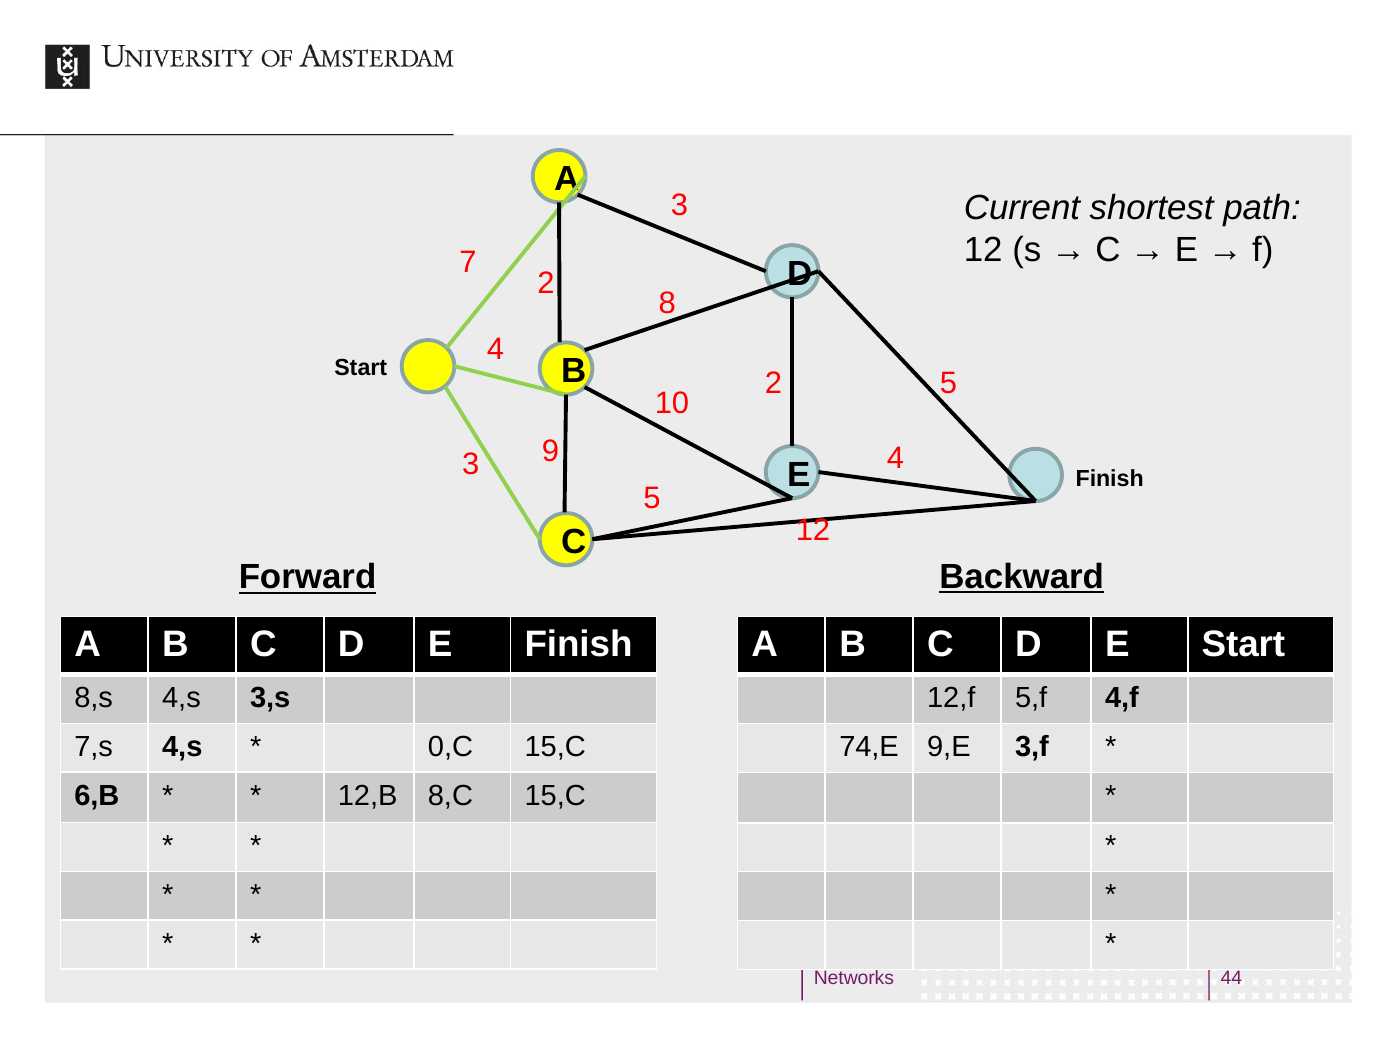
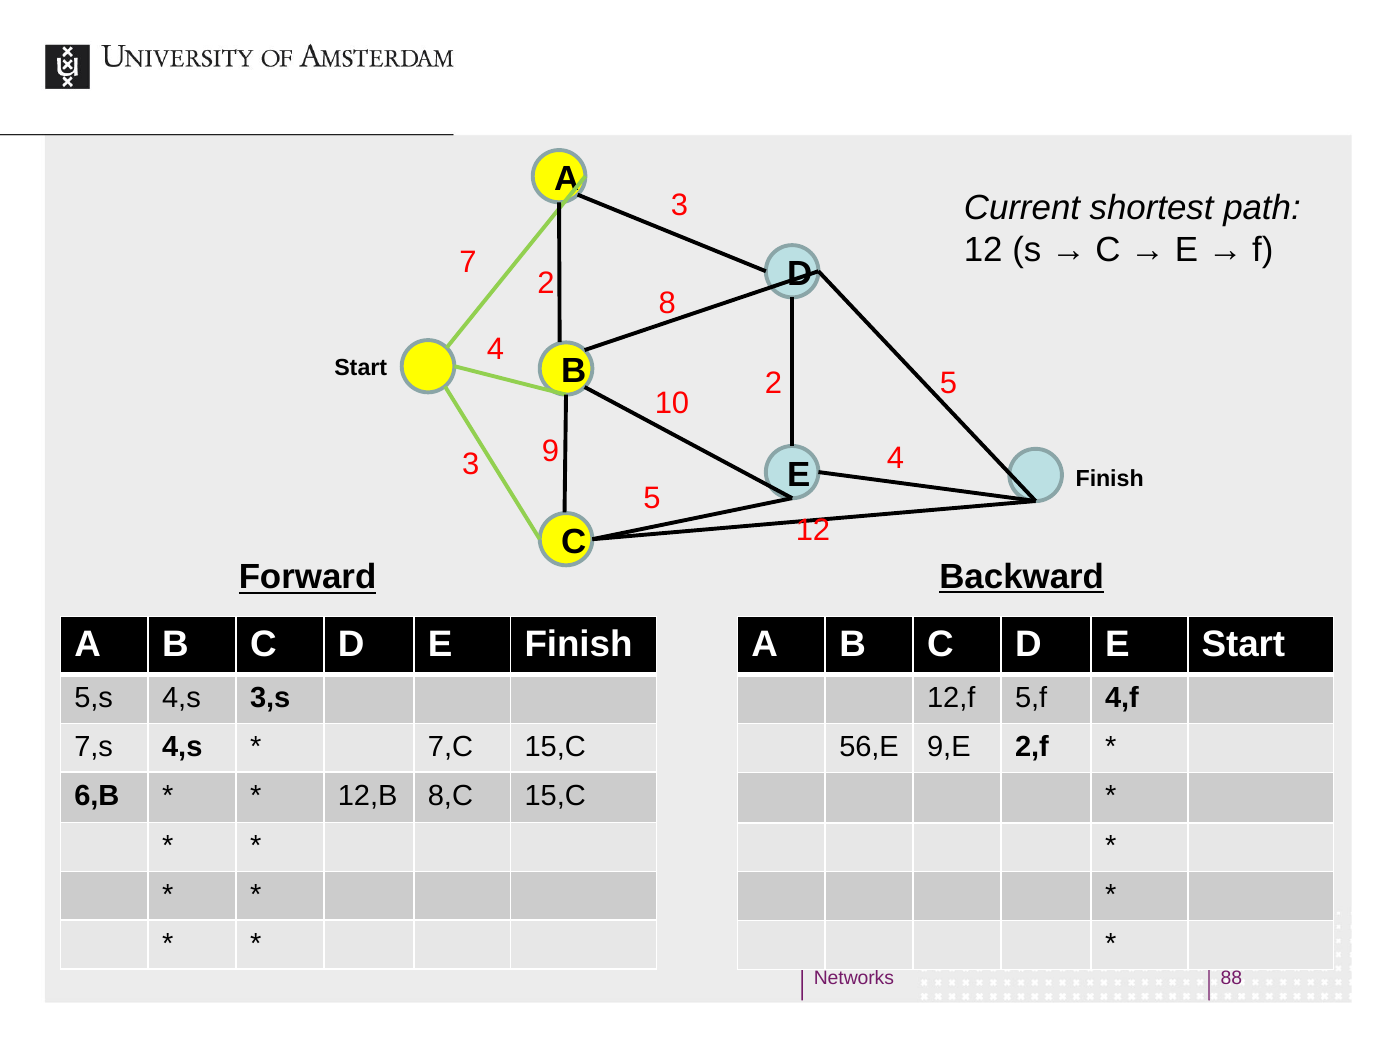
8,s: 8,s -> 5,s
0,C: 0,C -> 7,C
74,E: 74,E -> 56,E
3,f: 3,f -> 2,f
44: 44 -> 88
